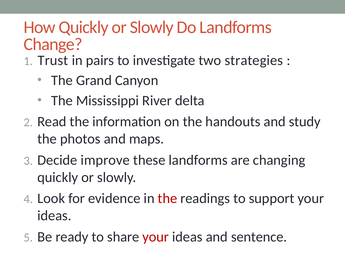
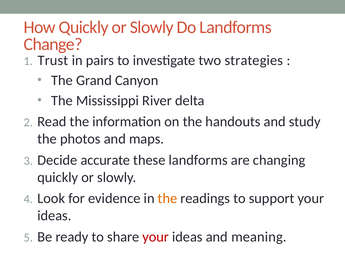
improve: improve -> accurate
the at (167, 198) colour: red -> orange
sentence: sentence -> meaning
